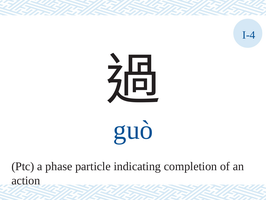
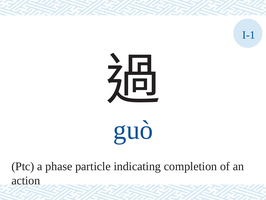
I-4: I-4 -> I-1
